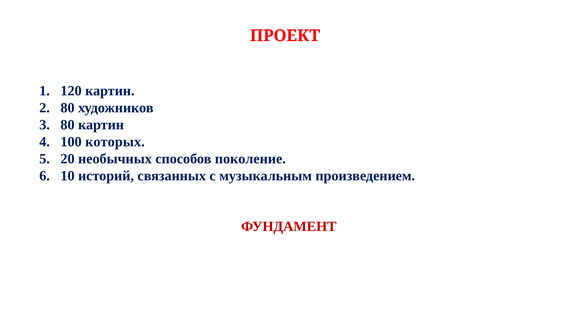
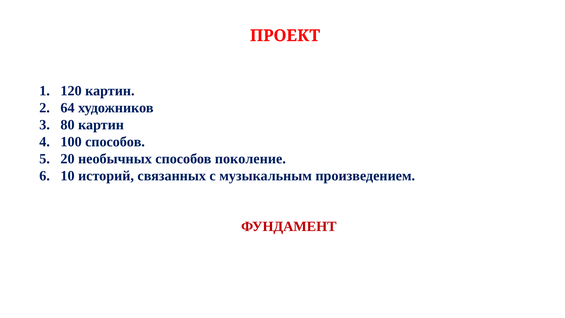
80 at (68, 108): 80 -> 64
100 которых: которых -> способов
